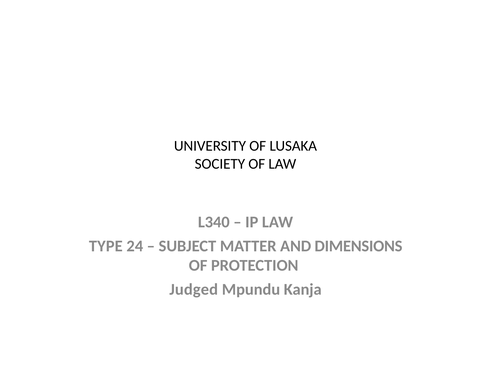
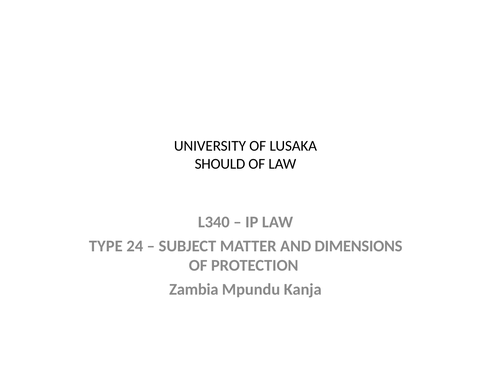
SOCIETY: SOCIETY -> SHOULD
Judged: Judged -> Zambia
